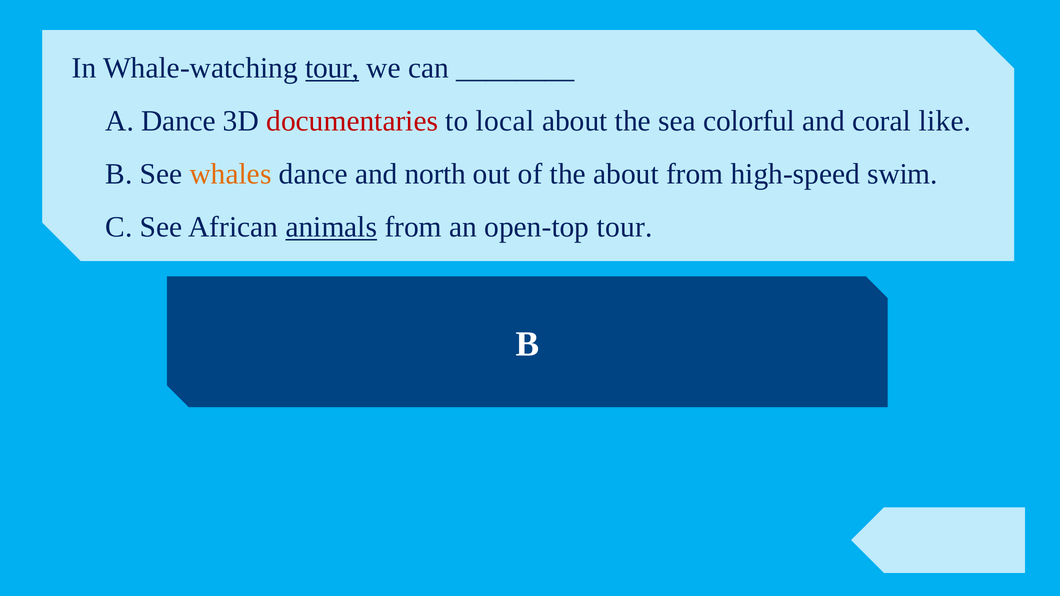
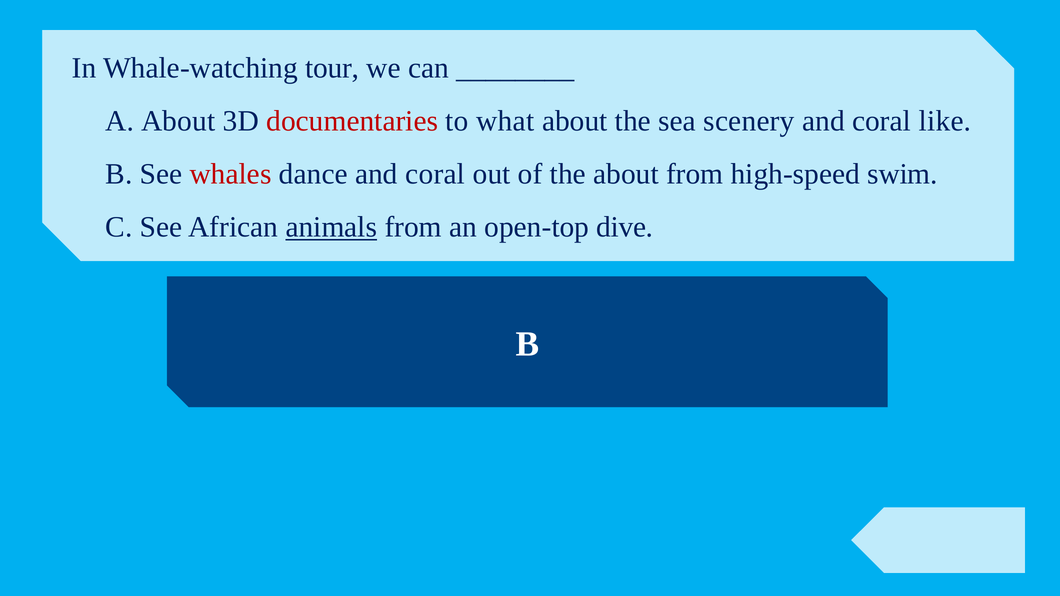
tour at (332, 68) underline: present -> none
A Dance: Dance -> About
local: local -> what
colorful: colorful -> scenery
whales colour: orange -> red
dance and north: north -> coral
open-top tour: tour -> dive
